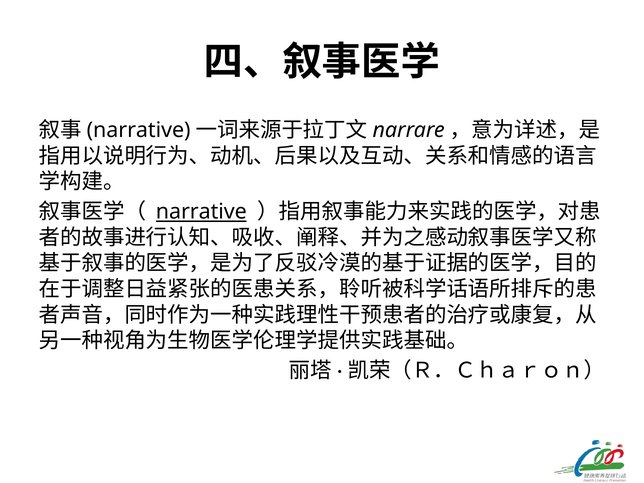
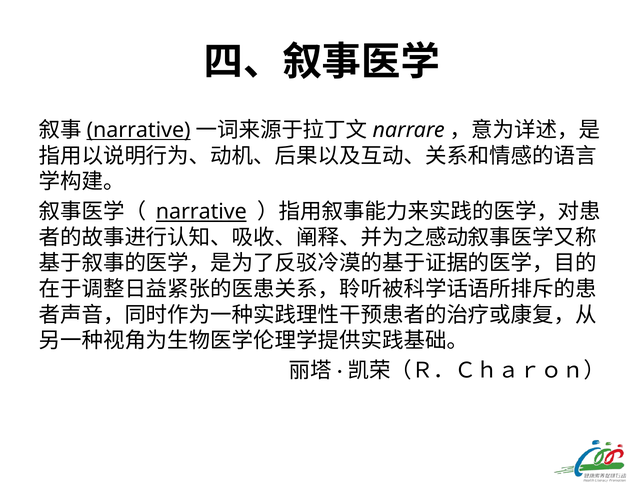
narrative at (139, 130) underline: none -> present
